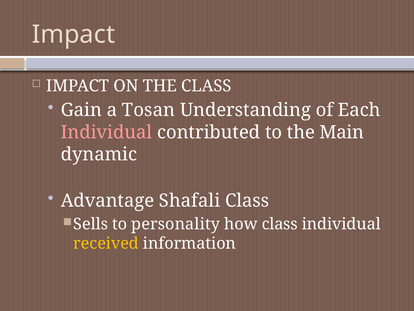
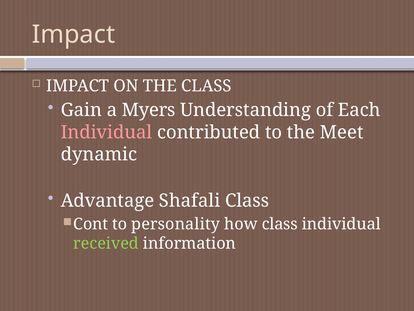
Tosan: Tosan -> Myers
Main: Main -> Meet
Sells: Sells -> Cont
received colour: yellow -> light green
